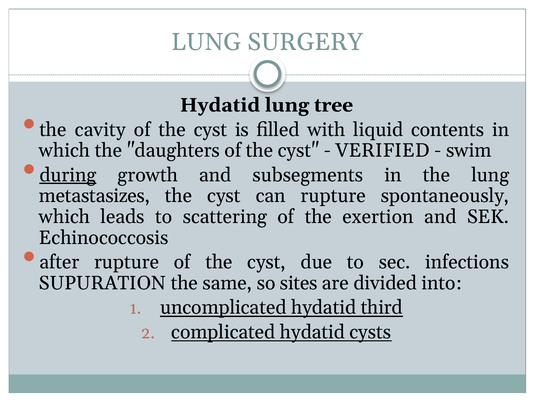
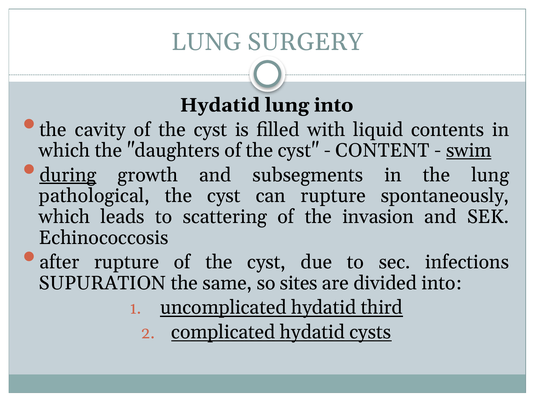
lung tree: tree -> into
VERIFIED: VERIFIED -> CONTENT
swim underline: none -> present
metastasizes: metastasizes -> pathological
exertion: exertion -> invasion
